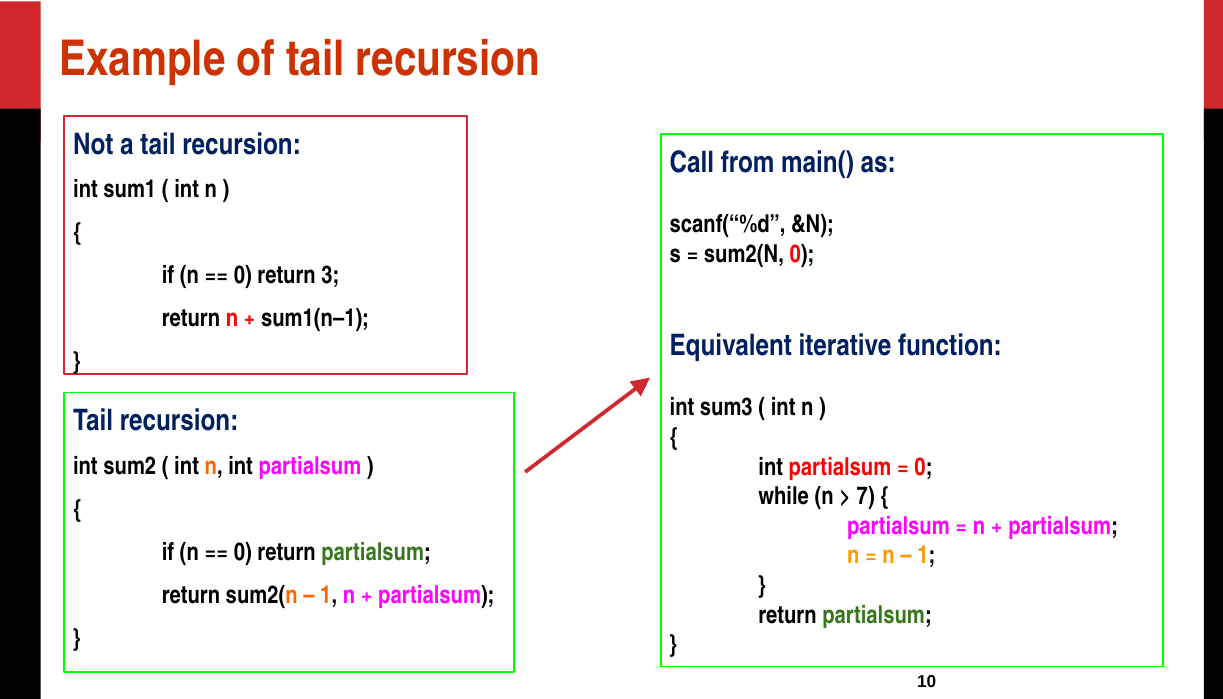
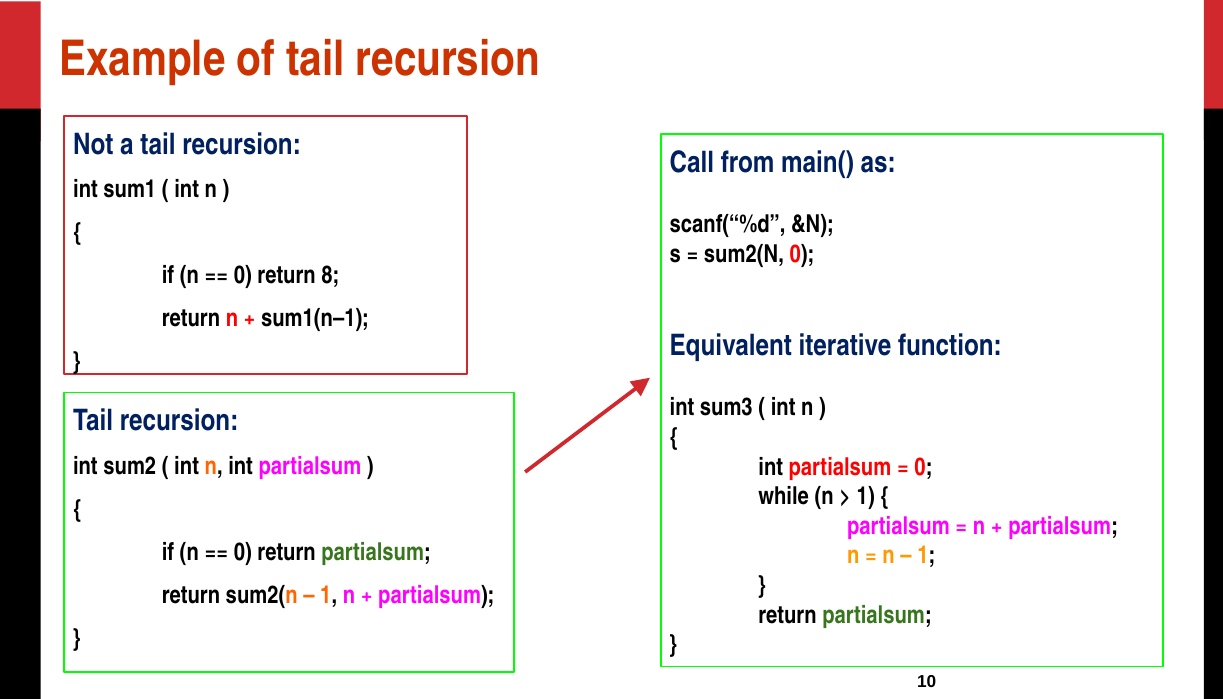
3: 3 -> 8
7 at (866, 497): 7 -> 1
